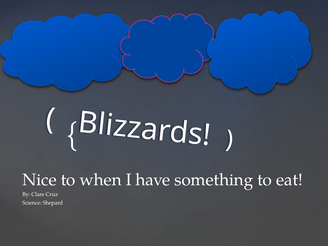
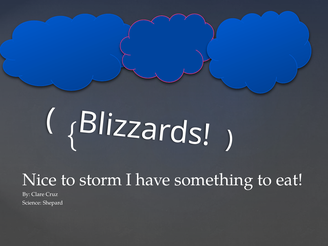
when: when -> storm
